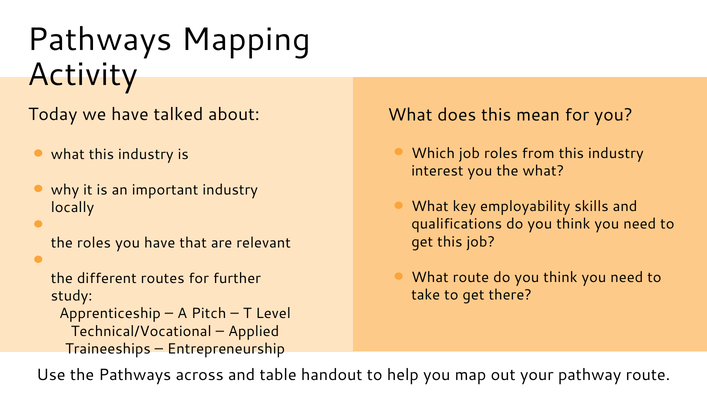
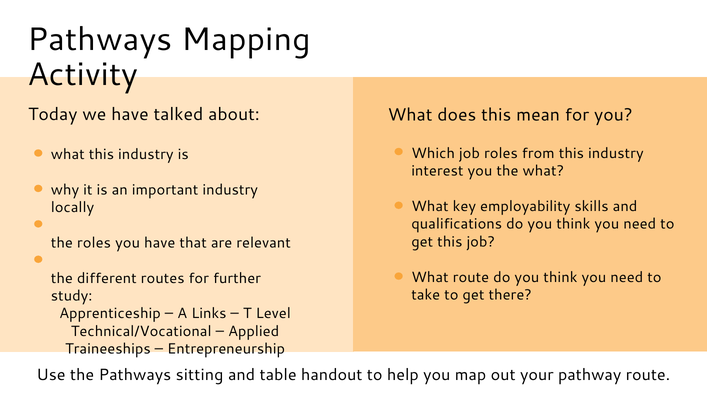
Pitch: Pitch -> Links
across: across -> sitting
